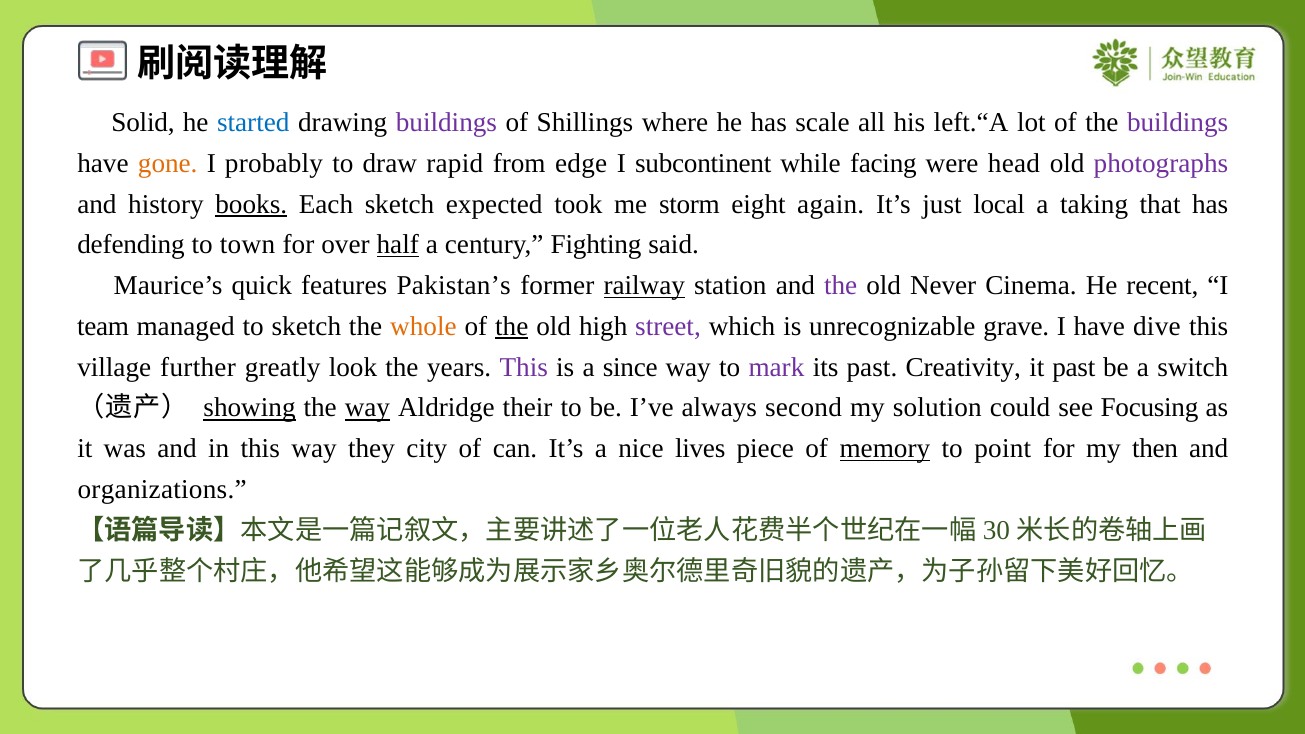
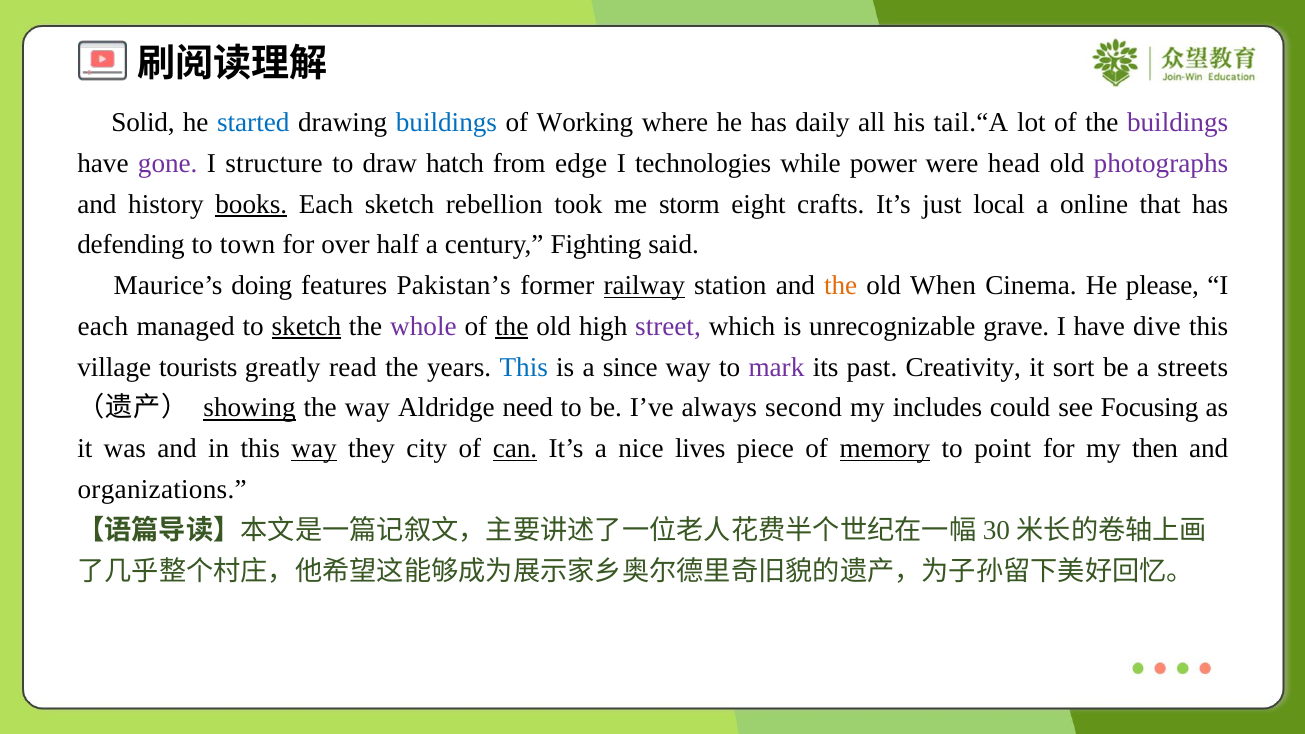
buildings at (446, 123) colour: purple -> blue
Shillings: Shillings -> Working
scale: scale -> daily
left.“A: left.“A -> tail.“A
gone colour: orange -> purple
probably: probably -> structure
rapid: rapid -> hatch
subcontinent: subcontinent -> technologies
facing: facing -> power
expected: expected -> rebellion
again: again -> crafts
taking: taking -> online
half underline: present -> none
quick: quick -> doing
the at (841, 286) colour: purple -> orange
Never: Never -> When
recent: recent -> please
team at (103, 326): team -> each
sketch at (306, 326) underline: none -> present
whole colour: orange -> purple
further: further -> tourists
look: look -> read
This at (524, 367) colour: purple -> blue
it past: past -> sort
switch: switch -> streets
way at (367, 408) underline: present -> none
their: their -> need
solution: solution -> includes
way at (314, 449) underline: none -> present
can underline: none -> present
